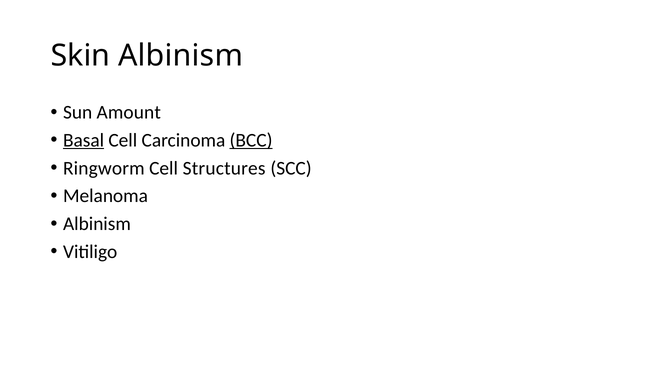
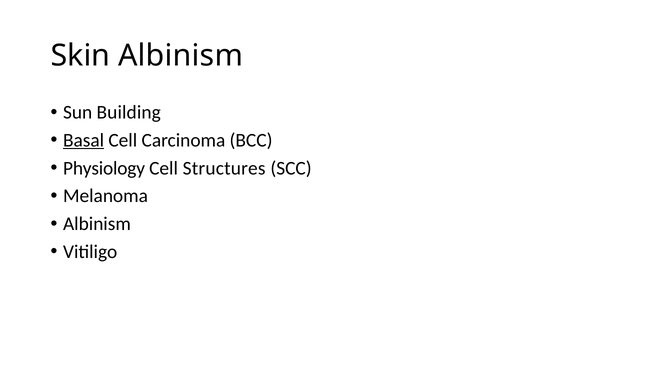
Amount: Amount -> Building
BCC underline: present -> none
Ringworm: Ringworm -> Physiology
